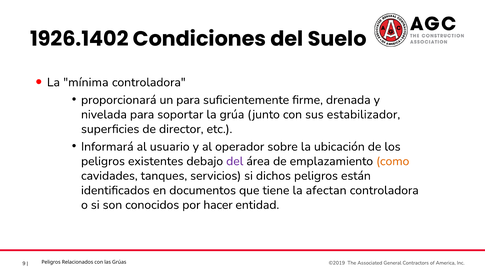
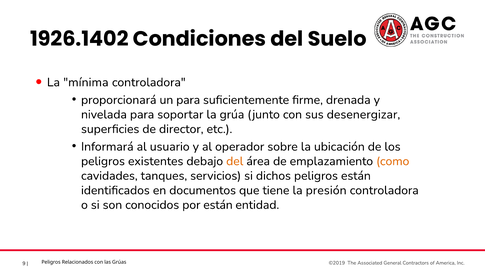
estabilizador: estabilizador -> desenergizar
del at (235, 161) colour: purple -> orange
afectan: afectan -> presión
por hacer: hacer -> están
